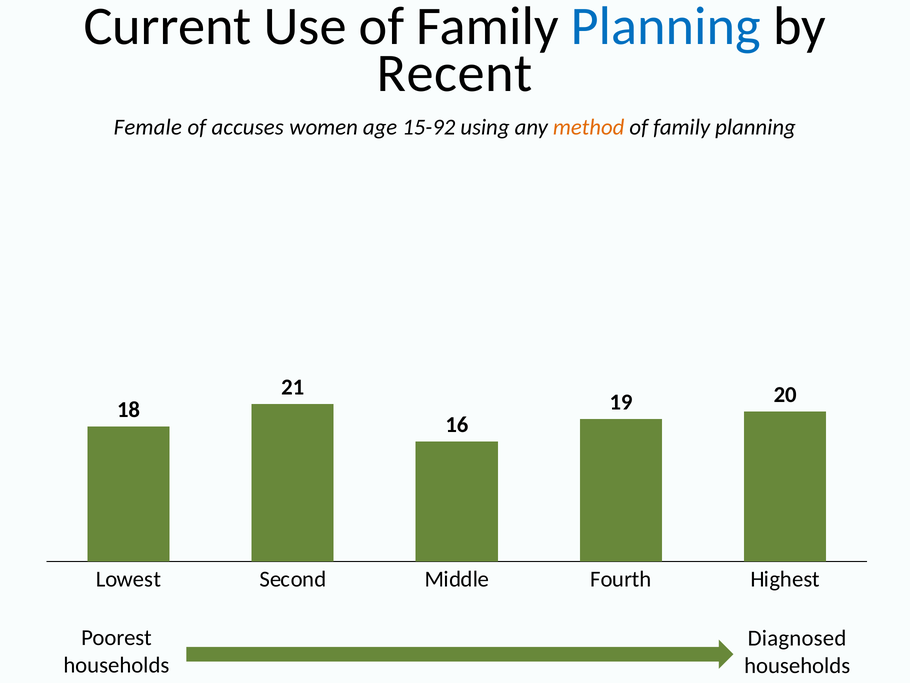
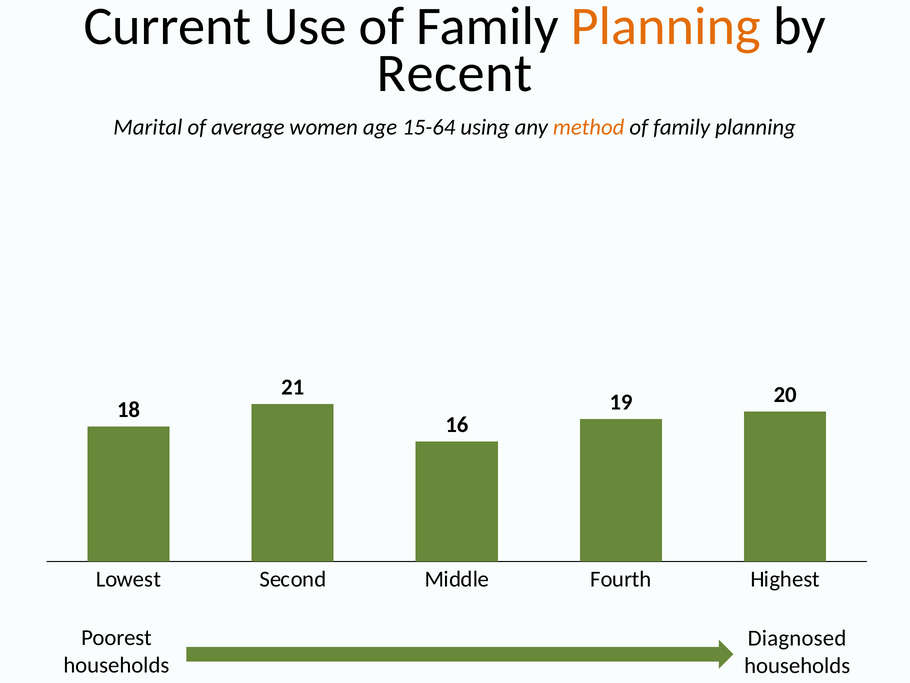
Planning at (666, 26) colour: blue -> orange
Female: Female -> Marital
accuses: accuses -> average
15-92: 15-92 -> 15-64
